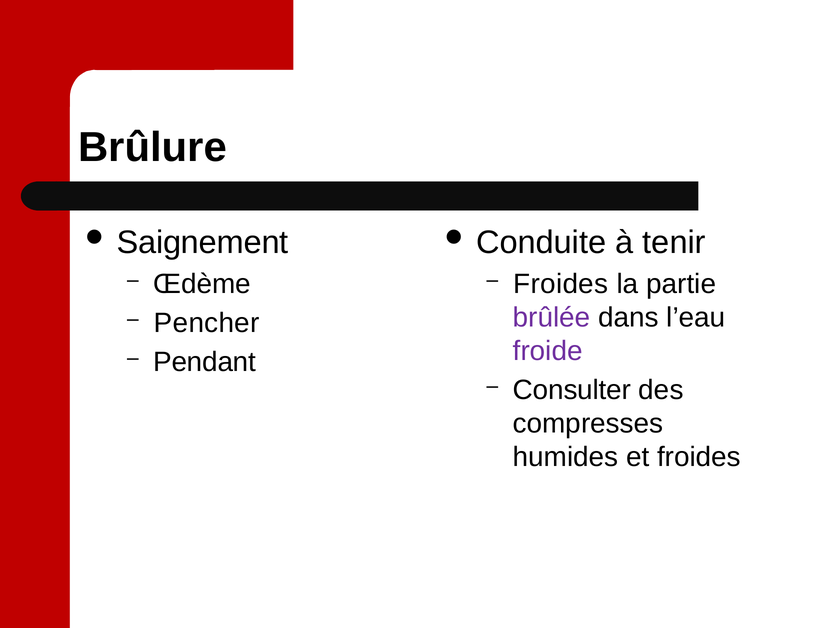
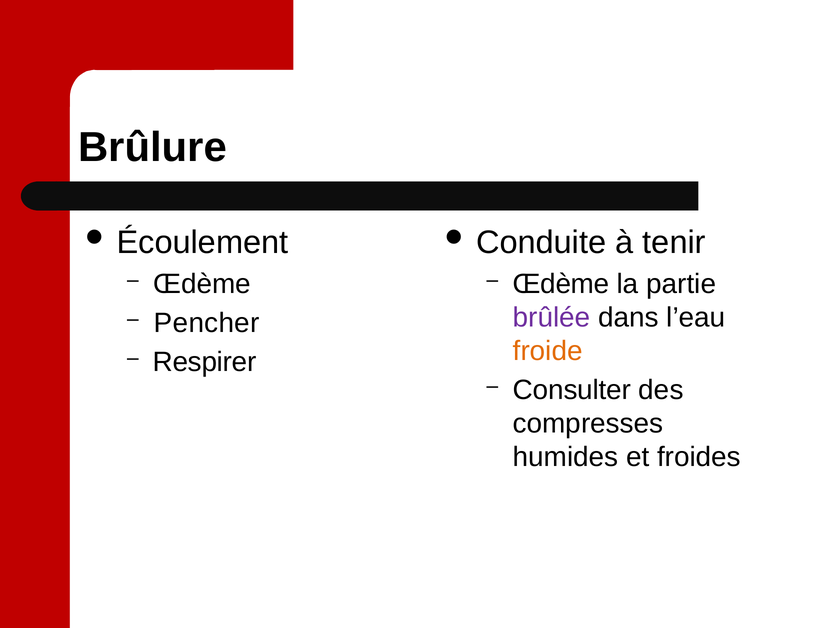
Saignement: Saignement -> Écoulement
Froides at (561, 284): Froides -> Œdème
froide colour: purple -> orange
Pendant: Pendant -> Respirer
